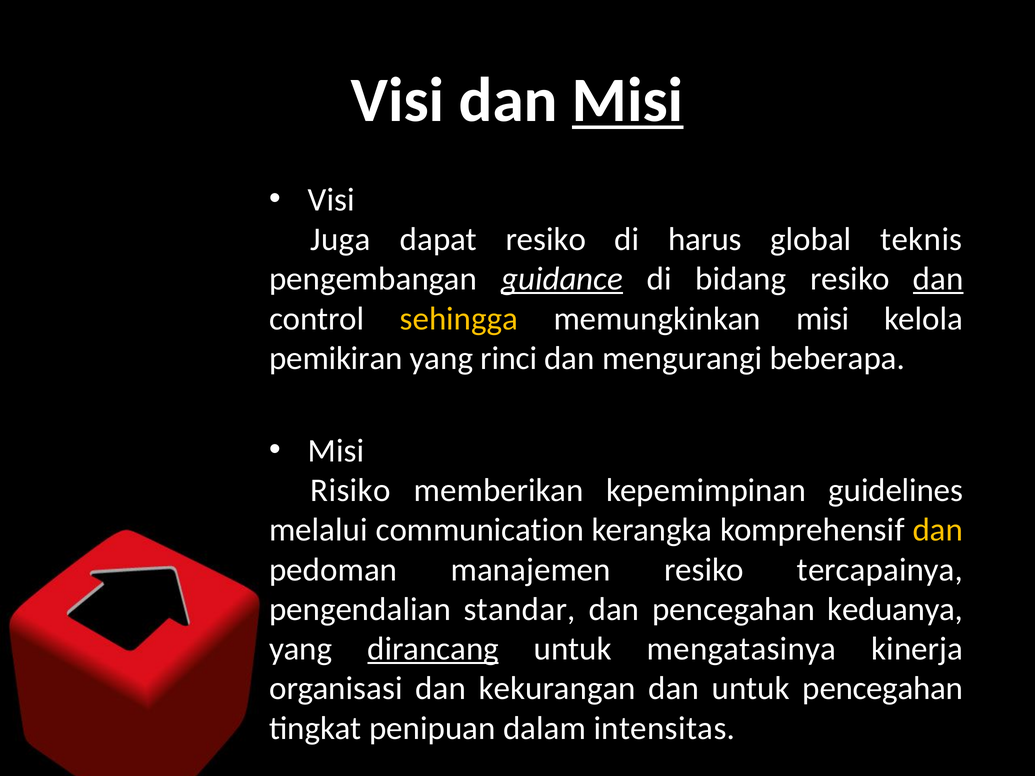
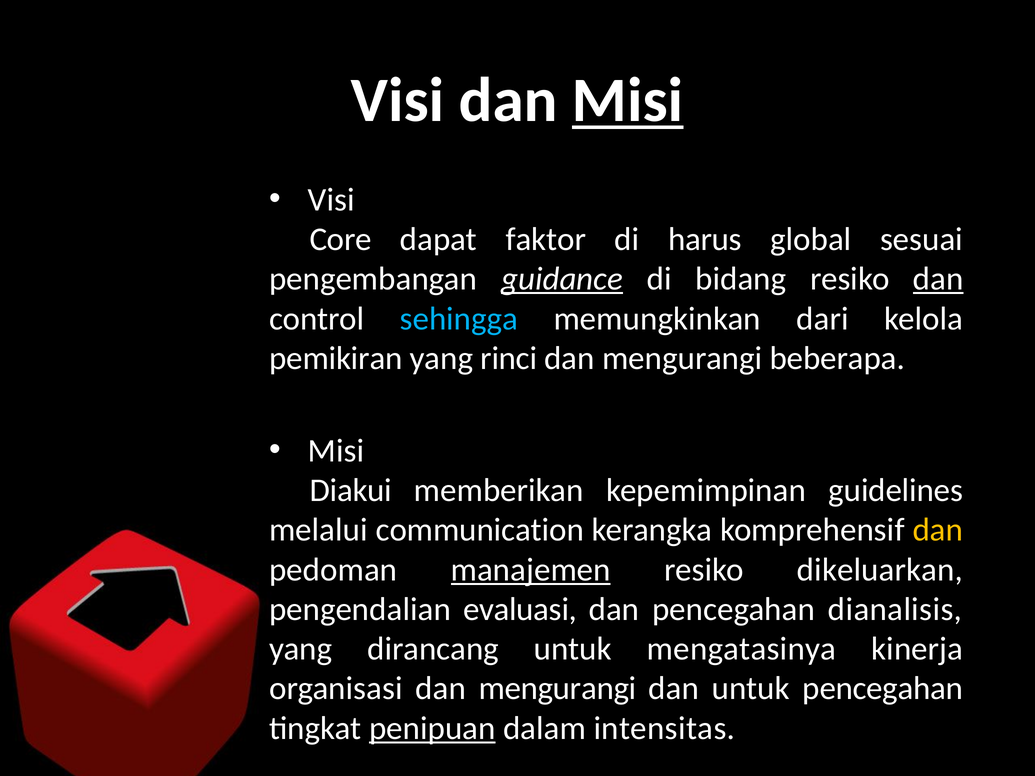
Juga: Juga -> Core
dapat resiko: resiko -> faktor
teknis: teknis -> sesuai
sehingga colour: yellow -> light blue
memungkinkan misi: misi -> dari
Risiko: Risiko -> Diakui
manajemen underline: none -> present
tercapainya: tercapainya -> dikeluarkan
standar: standar -> evaluasi
keduanya: keduanya -> dianalisis
dirancang underline: present -> none
organisasi dan kekurangan: kekurangan -> mengurangi
penipuan underline: none -> present
